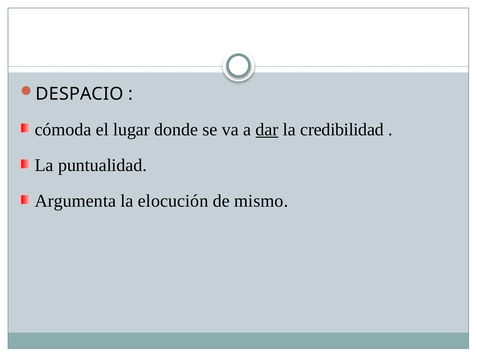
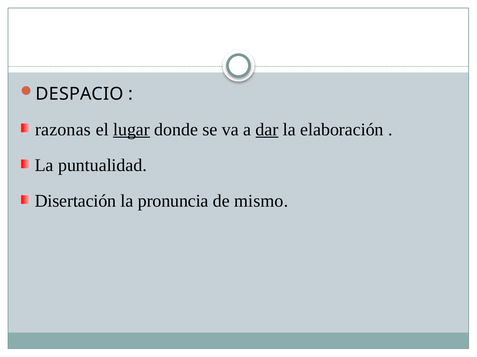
cómoda: cómoda -> razonas
lugar underline: none -> present
credibilidad: credibilidad -> elaboración
Argumenta: Argumenta -> Disertación
elocución: elocución -> pronuncia
